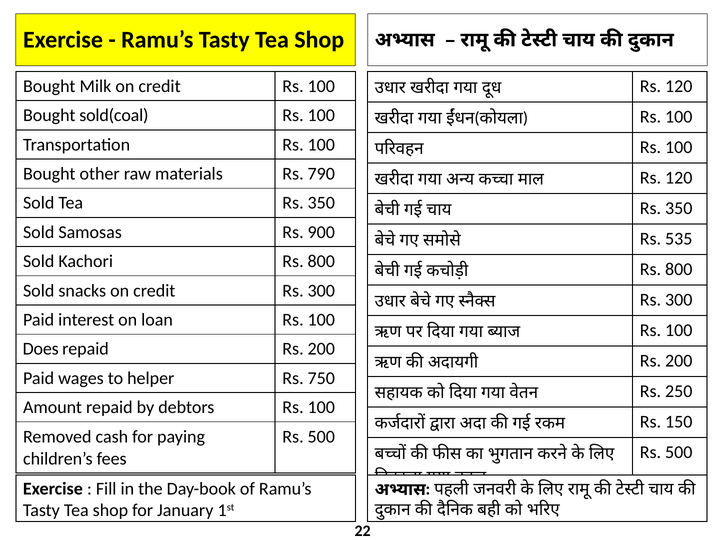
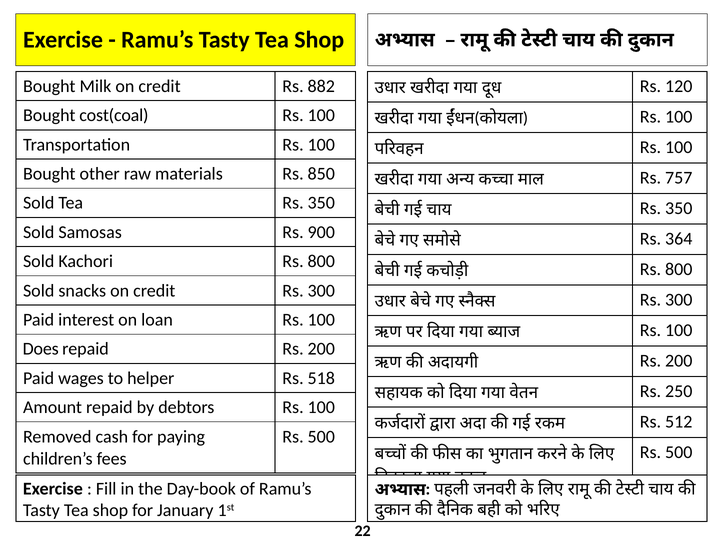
credit Rs 100: 100 -> 882
sold(coal: sold(coal -> cost(coal
790: 790 -> 850
120 at (679, 178): 120 -> 757
535: 535 -> 364
750: 750 -> 518
150: 150 -> 512
